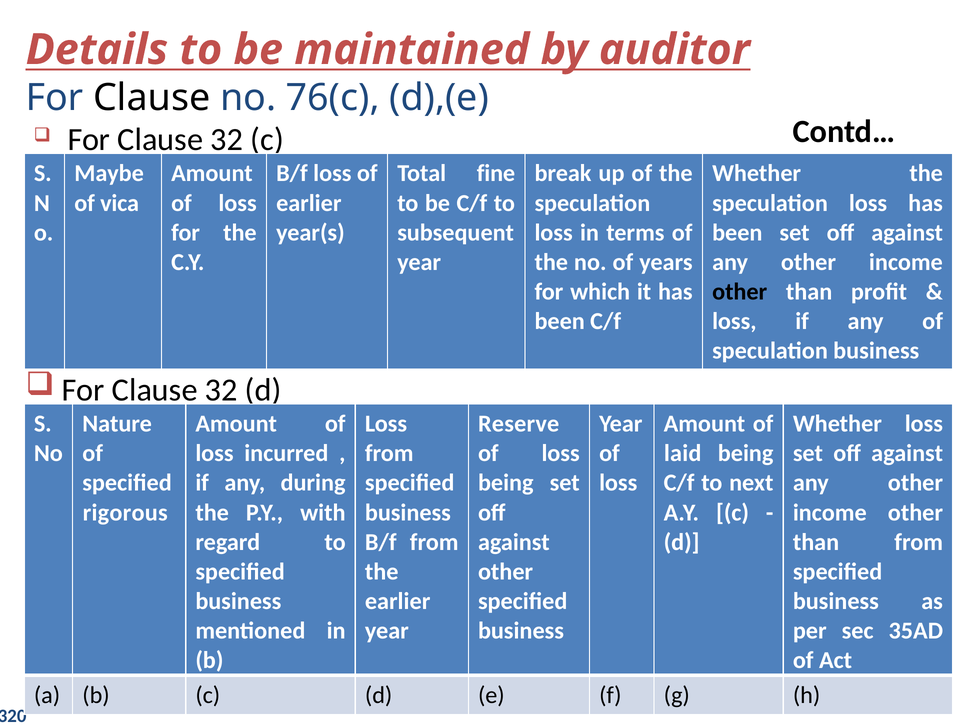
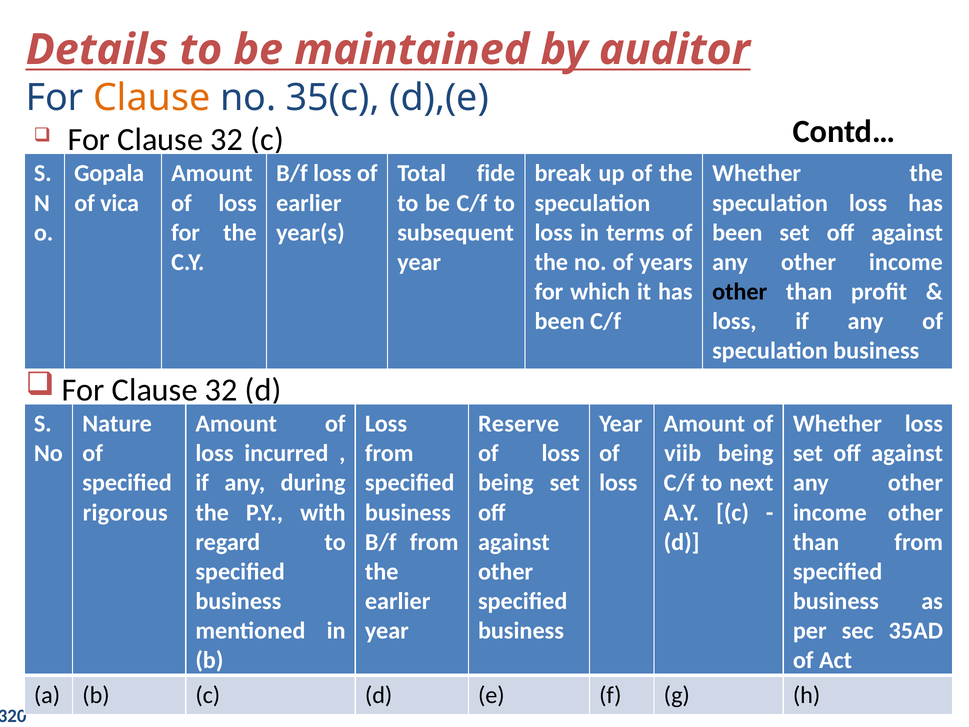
Clause at (152, 98) colour: black -> orange
76(c: 76(c -> 35(c
Maybe: Maybe -> Gopala
fine: fine -> fide
laid: laid -> viib
